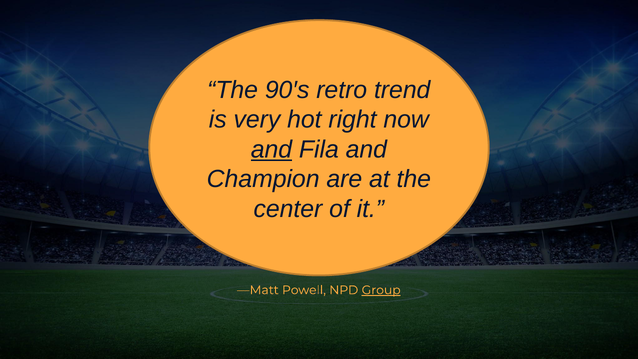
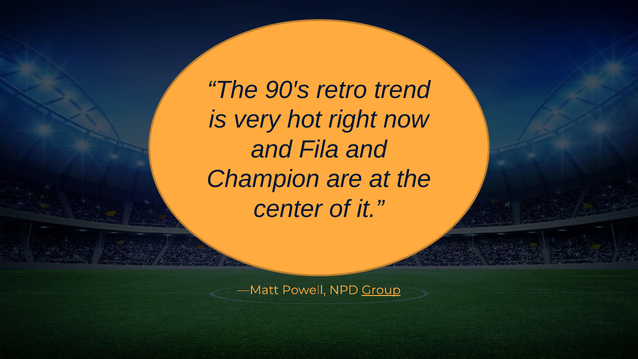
and at (271, 149) underline: present -> none
